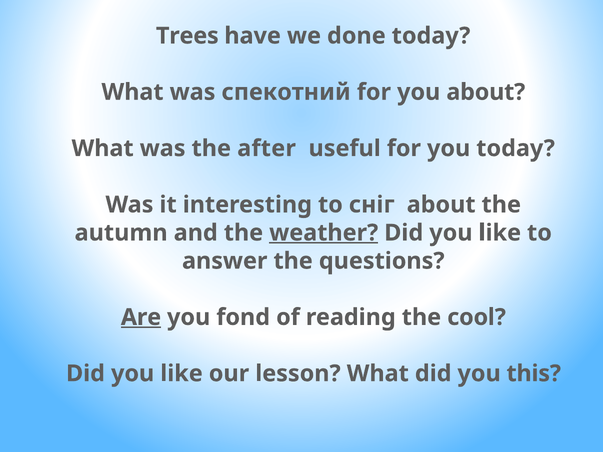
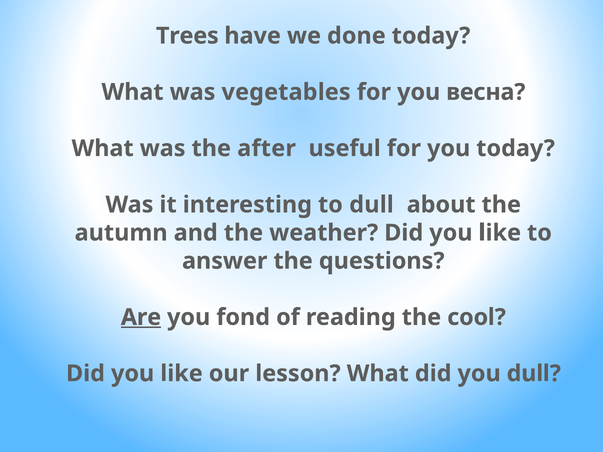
спекотний: спекотний -> vegetables
you about: about -> весна
to сніг: сніг -> dull
weather underline: present -> none
you this: this -> dull
